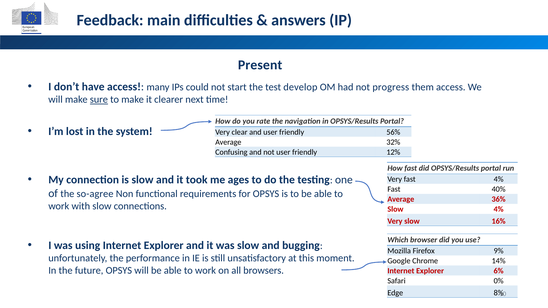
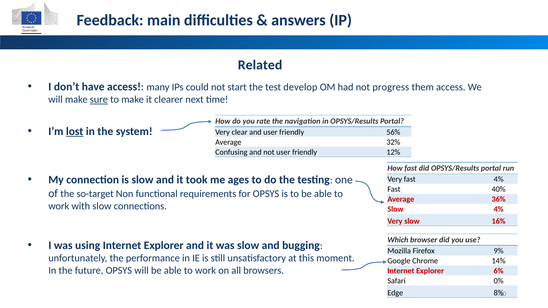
Present: Present -> Related
lost underline: none -> present
so-agree: so-agree -> so-target
